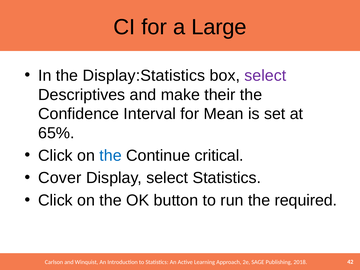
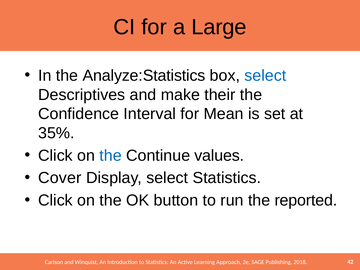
Display:Statistics: Display:Statistics -> Analyze:Statistics
select at (265, 76) colour: purple -> blue
65%: 65% -> 35%
critical: critical -> values
required: required -> reported
